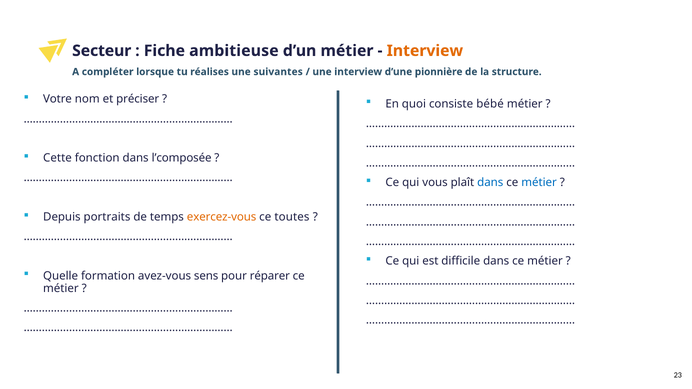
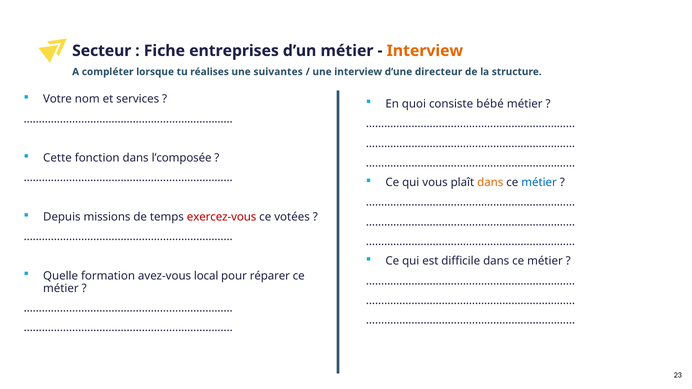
ambitieuse: ambitieuse -> entreprises
pionnière: pionnière -> directeur
préciser: préciser -> services
dans at (490, 183) colour: blue -> orange
portraits: portraits -> missions
exercez-vous colour: orange -> red
toutes: toutes -> votées
sens: sens -> local
